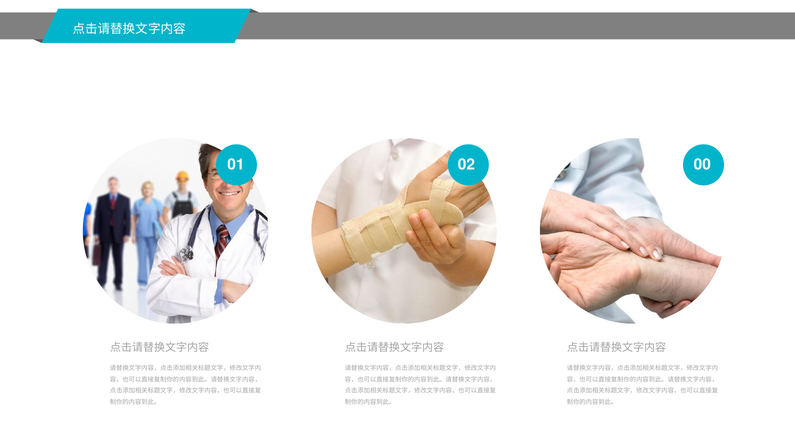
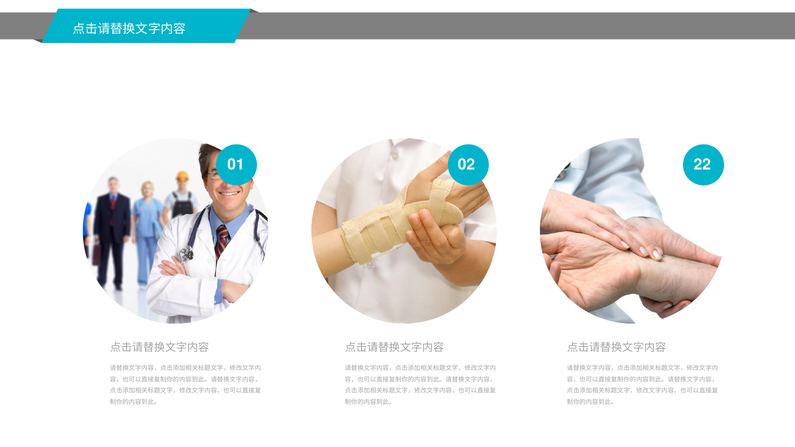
00: 00 -> 22
